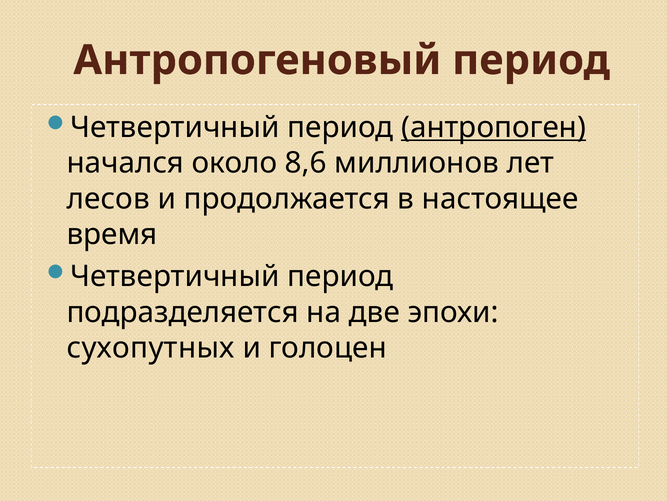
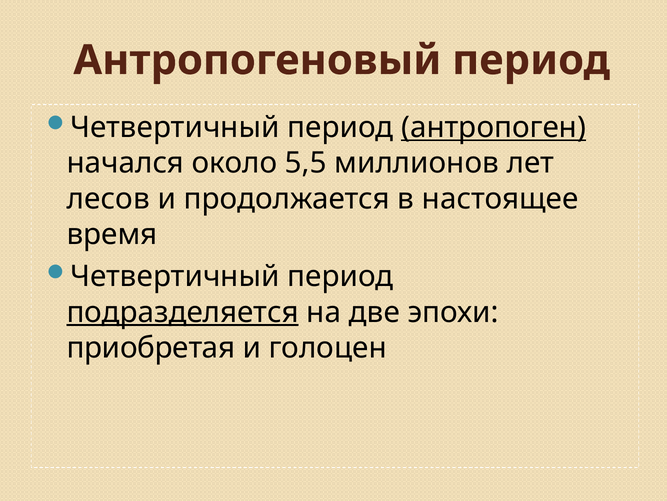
8,6: 8,6 -> 5,5
подразделяется underline: none -> present
сухопутных: сухопутных -> приобретая
